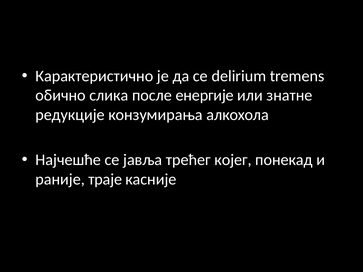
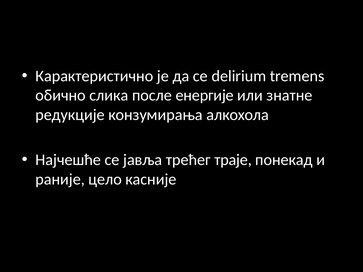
којег: којег -> траје
траје: траје -> цело
